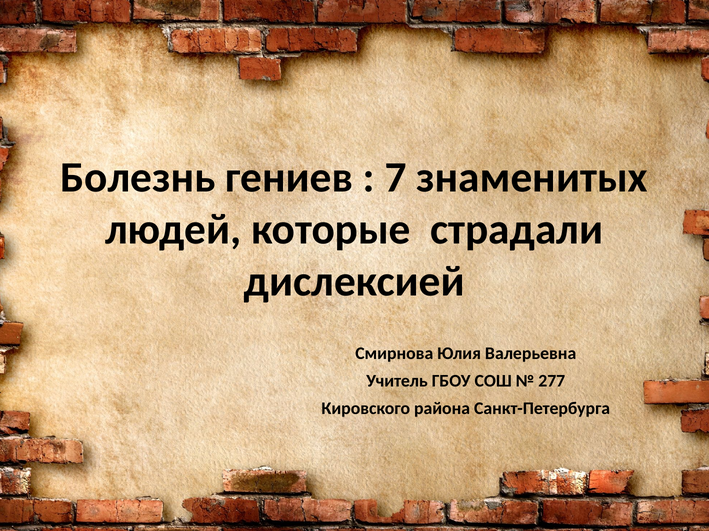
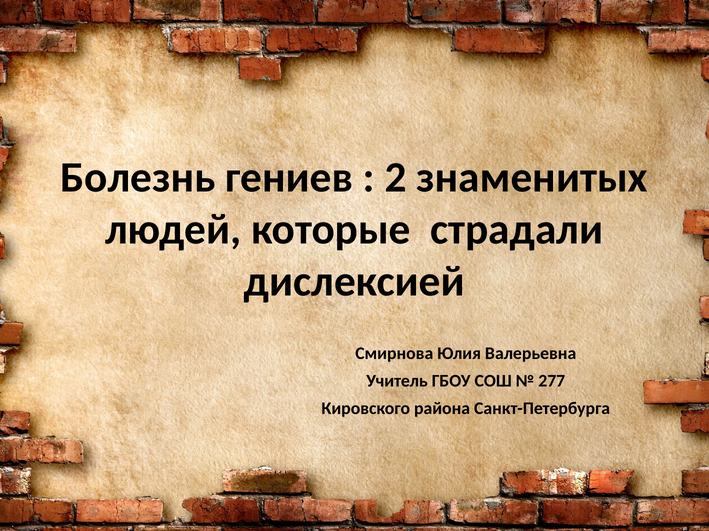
7: 7 -> 2
